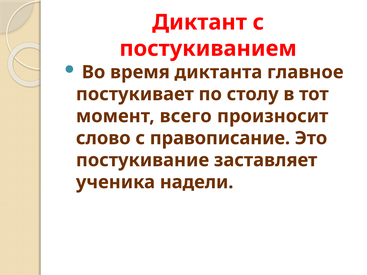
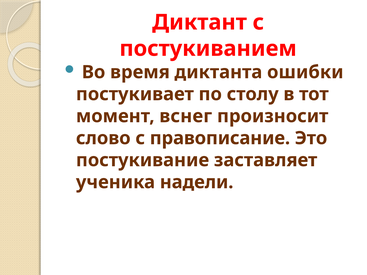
главное: главное -> ошибки
всего: всего -> вснег
